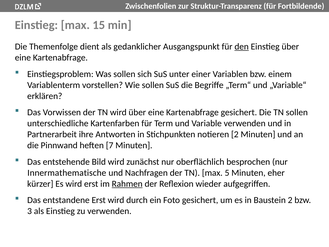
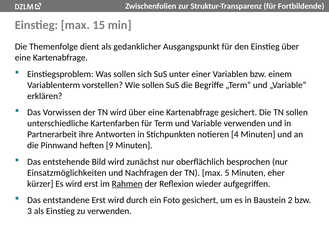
den underline: present -> none
notieren 2: 2 -> 4
7: 7 -> 9
Innermathematische: Innermathematische -> Einsatzmöglichkeiten
